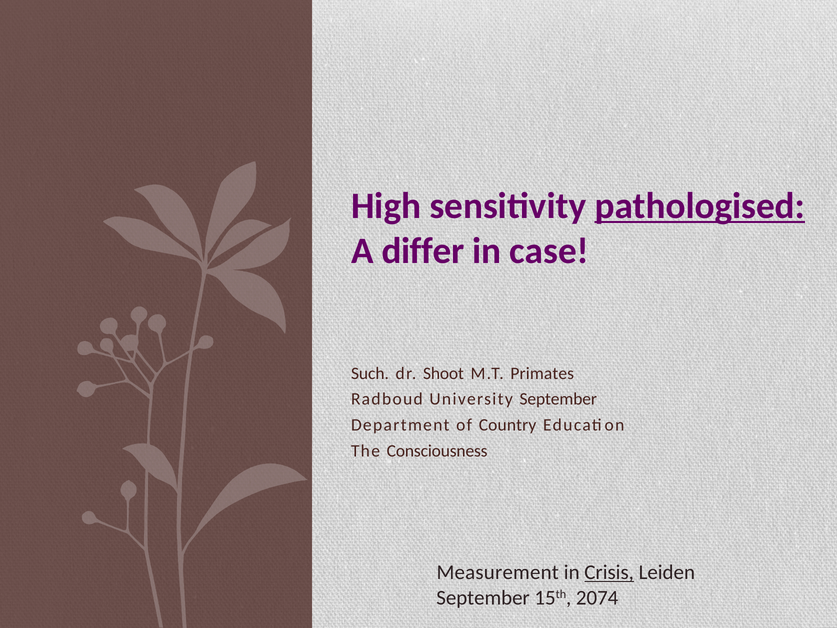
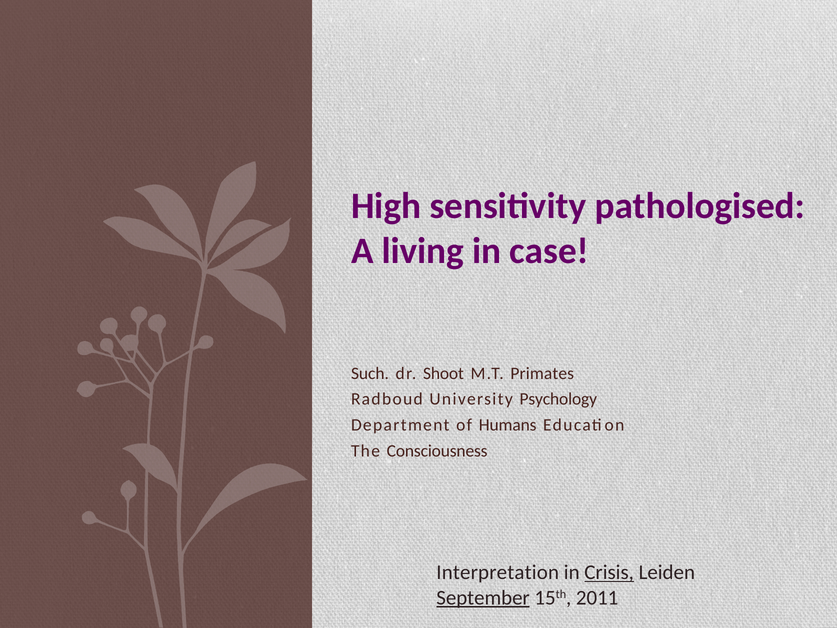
pathologised underline: present -> none
differ: differ -> living
University September: September -> Psychology
Country: Country -> Humans
Measurement: Measurement -> Interpretation
September at (483, 597) underline: none -> present
2074: 2074 -> 2011
